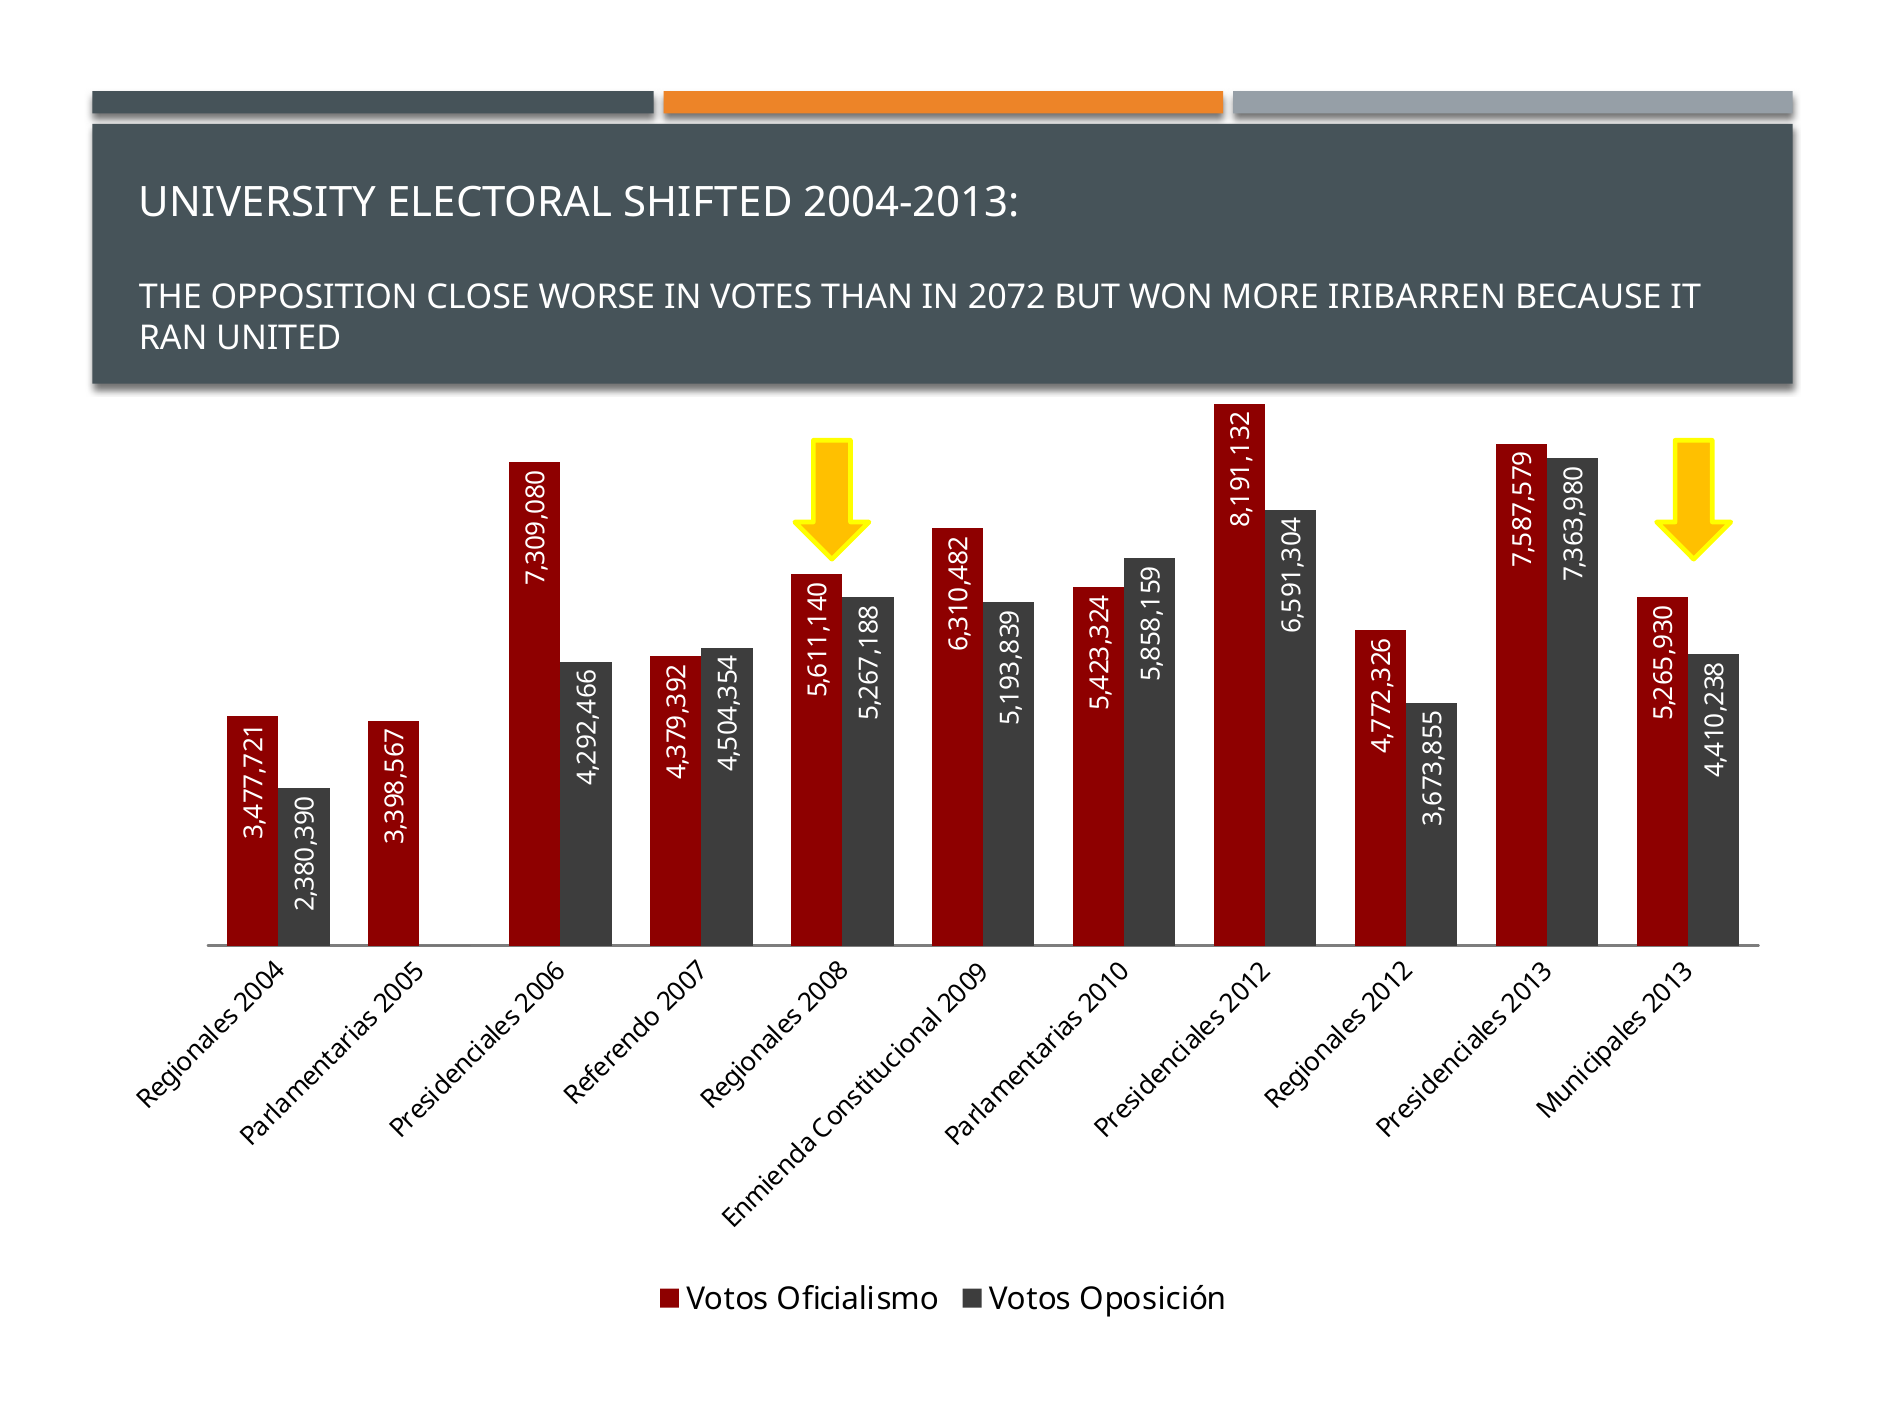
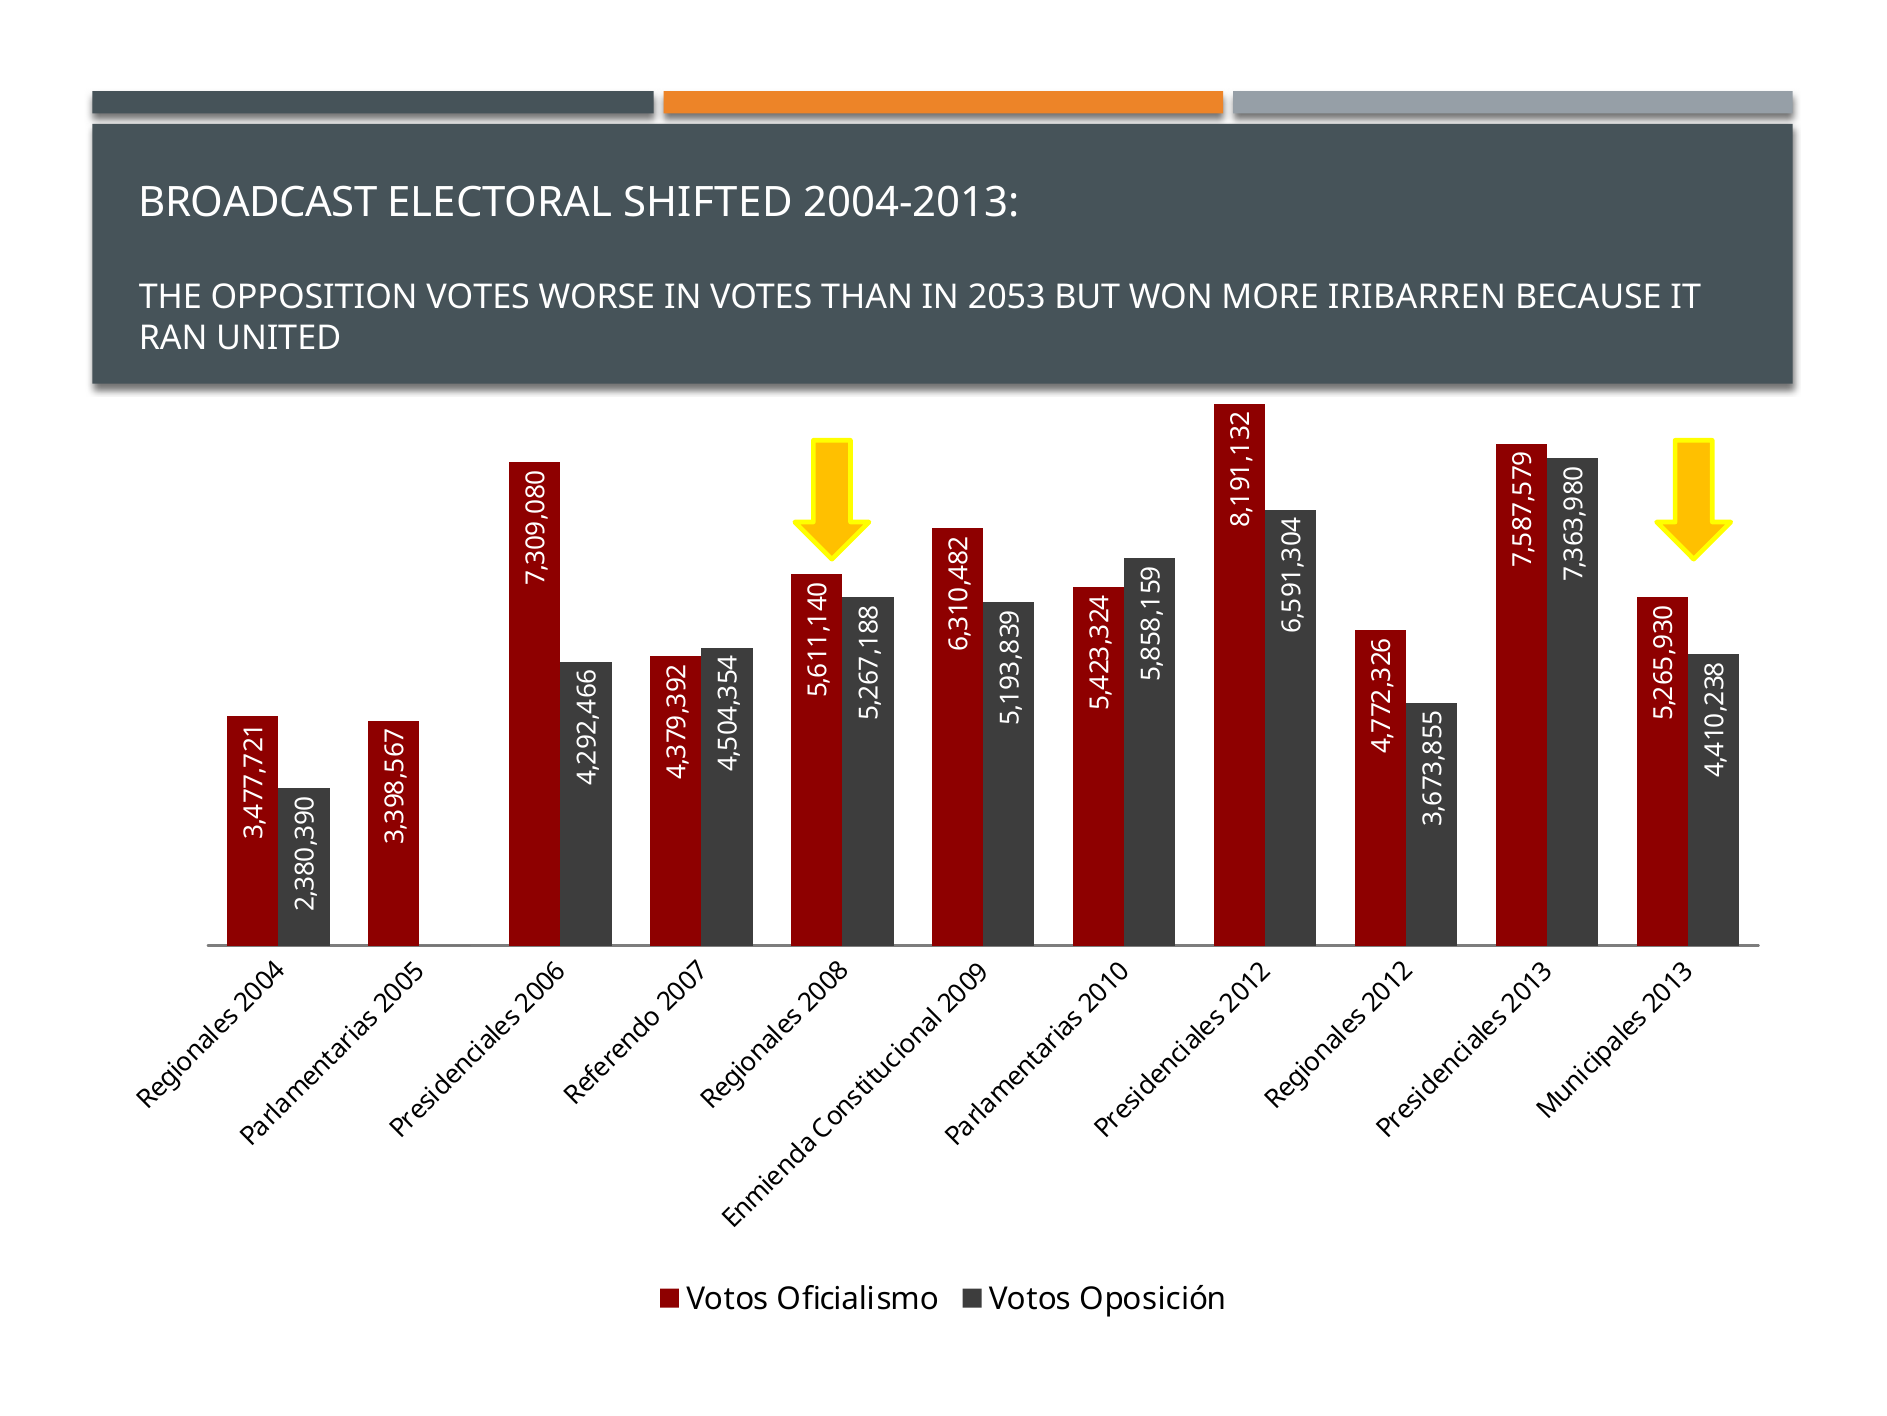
UNIVERSITY: UNIVERSITY -> BROADCAST
OPPOSITION CLOSE: CLOSE -> VOTES
2072: 2072 -> 2053
